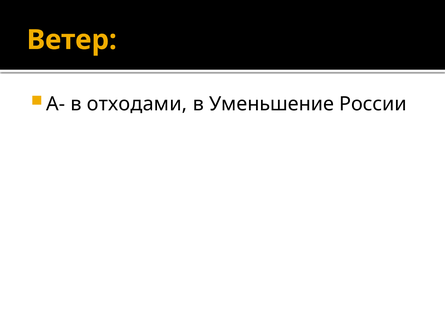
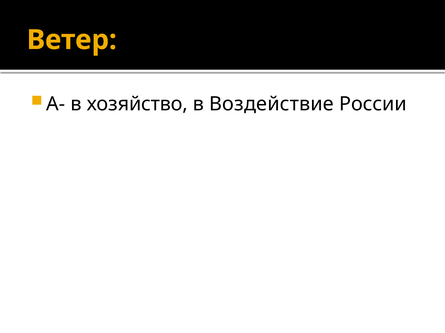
отходами: отходами -> хозяйство
Уменьшение: Уменьшение -> Воздействие
